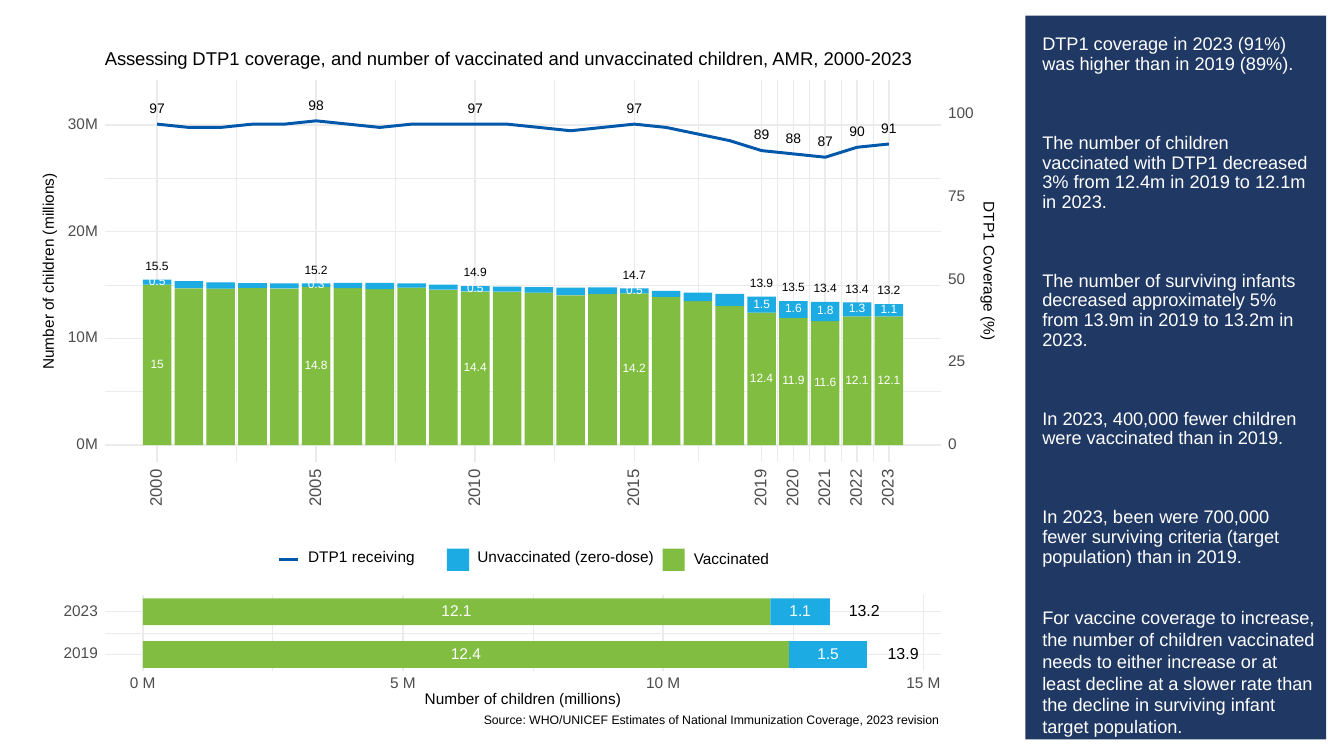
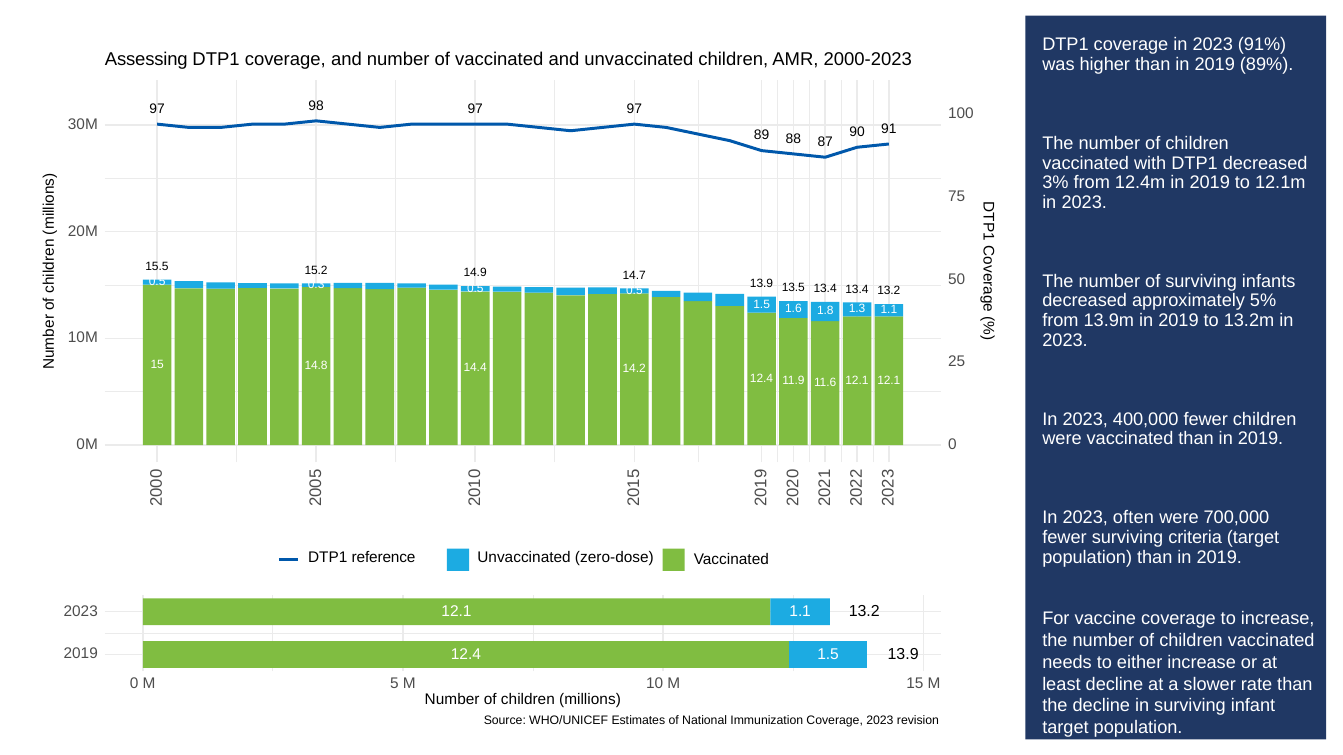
been: been -> often
receiving: receiving -> reference
